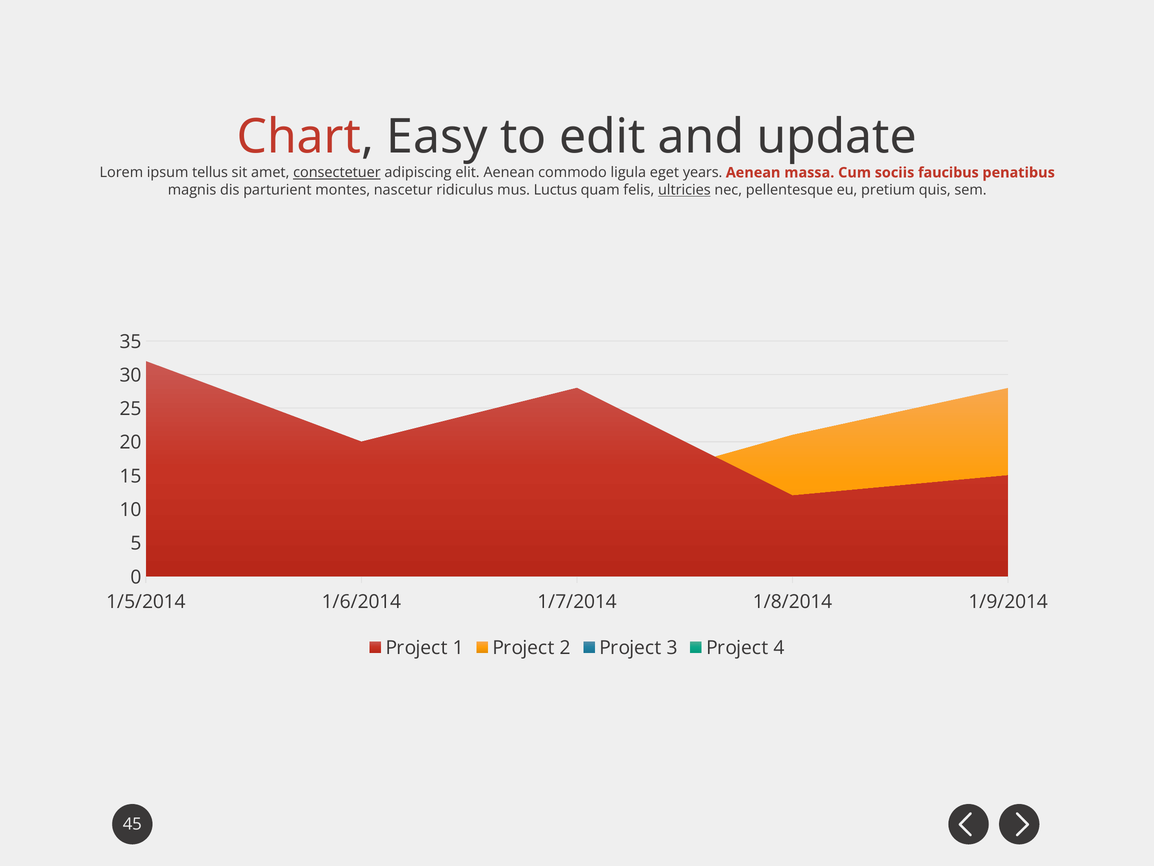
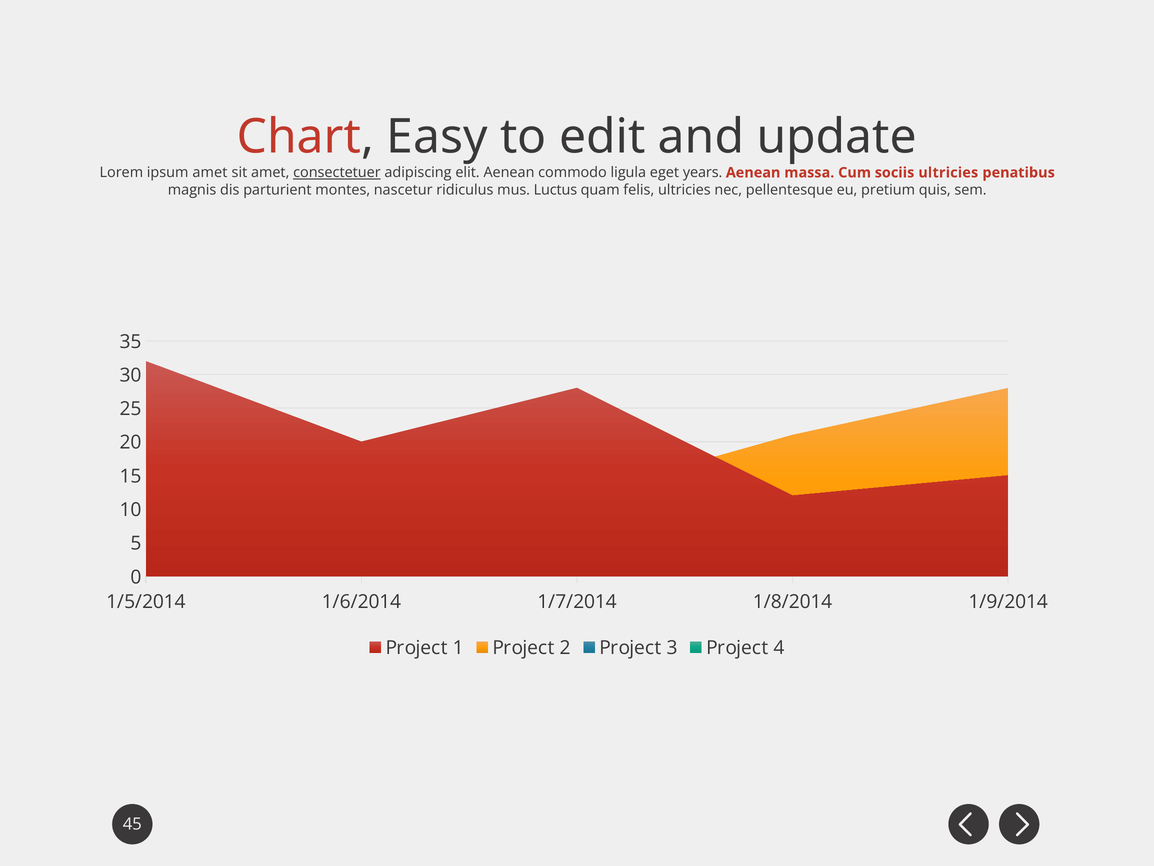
ipsum tellus: tellus -> amet
faucibus at (948, 173): faucibus -> ultricies
ultricies at (684, 190) underline: present -> none
